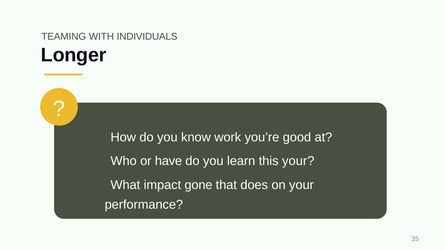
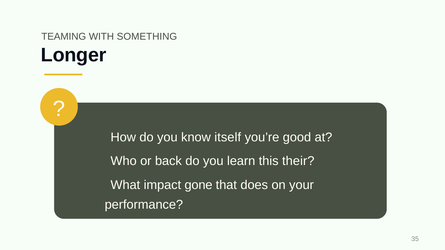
INDIVIDUALS: INDIVIDUALS -> SOMETHING
work: work -> itself
have: have -> back
this your: your -> their
